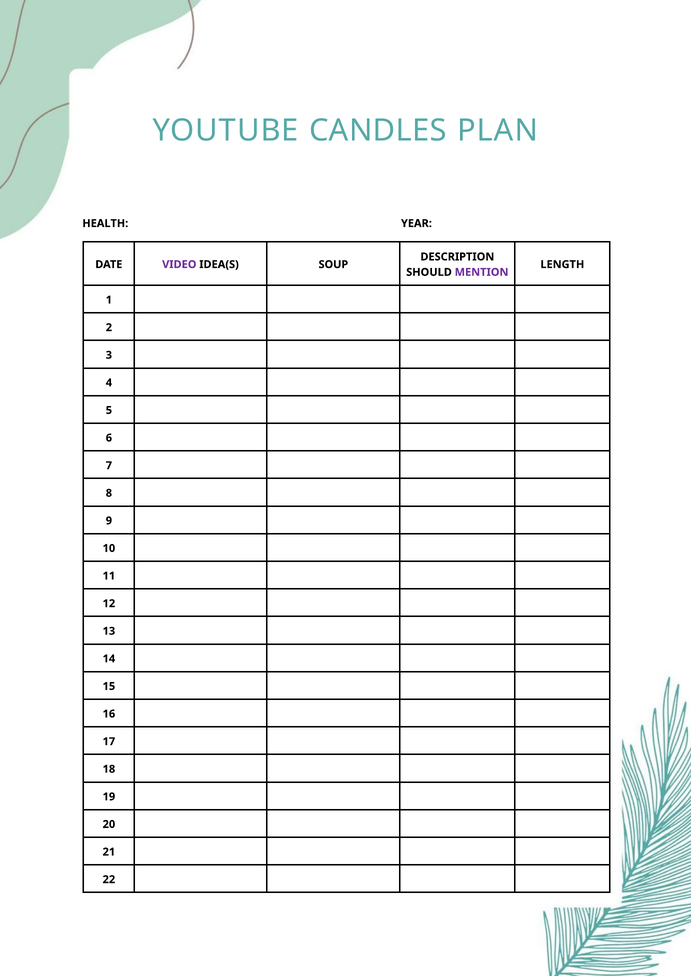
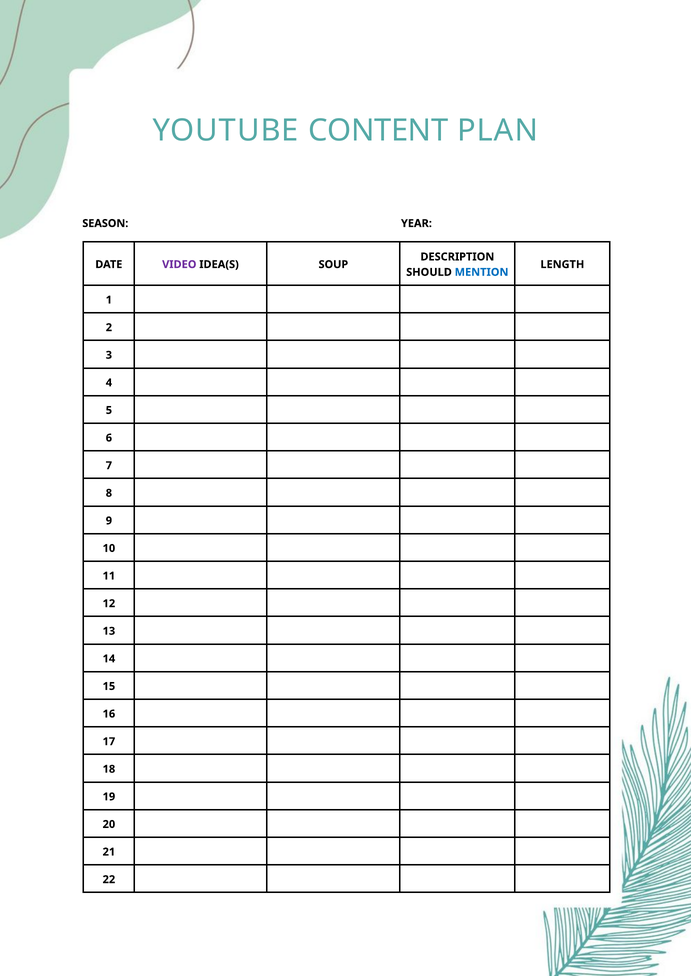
CANDLES: CANDLES -> CONTENT
HEALTH: HEALTH -> SEASON
MENTION colour: purple -> blue
